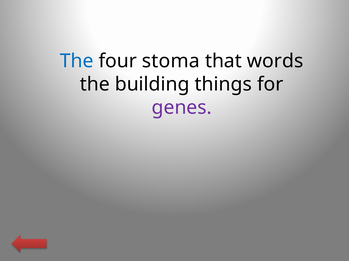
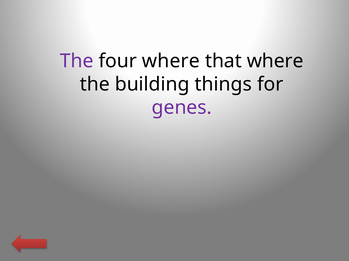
The at (77, 61) colour: blue -> purple
four stoma: stoma -> where
that words: words -> where
